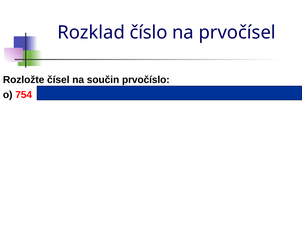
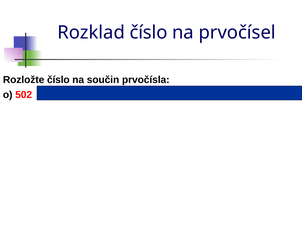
Rozložte čísel: čísel -> číslo
prvočíslo: prvočíslo -> prvočísla
754: 754 -> 502
